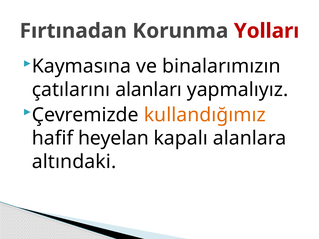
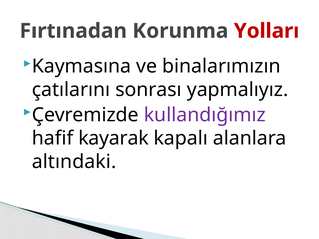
alanları: alanları -> sonrası
kullandığımız colour: orange -> purple
heyelan: heyelan -> kayarak
